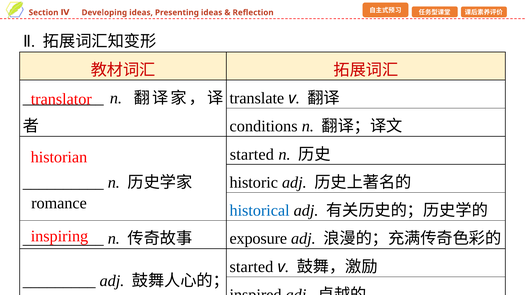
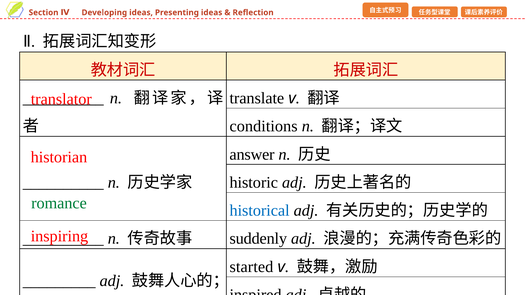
started at (252, 155): started -> answer
romance colour: black -> green
exposure: exposure -> suddenly
